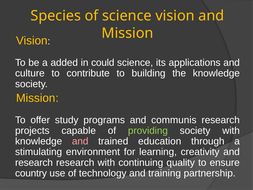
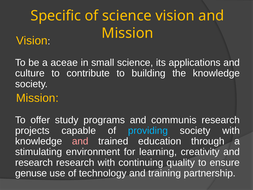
Species: Species -> Specific
added: added -> aceae
could: could -> small
providing colour: light green -> light blue
country: country -> genuse
